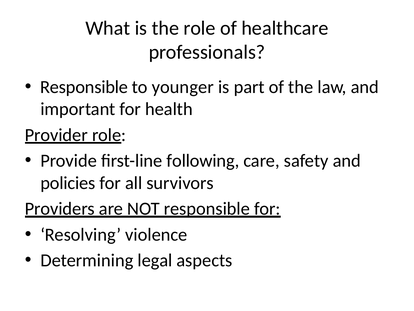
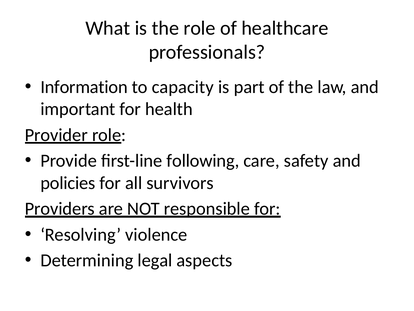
Responsible at (84, 87): Responsible -> Information
younger: younger -> capacity
